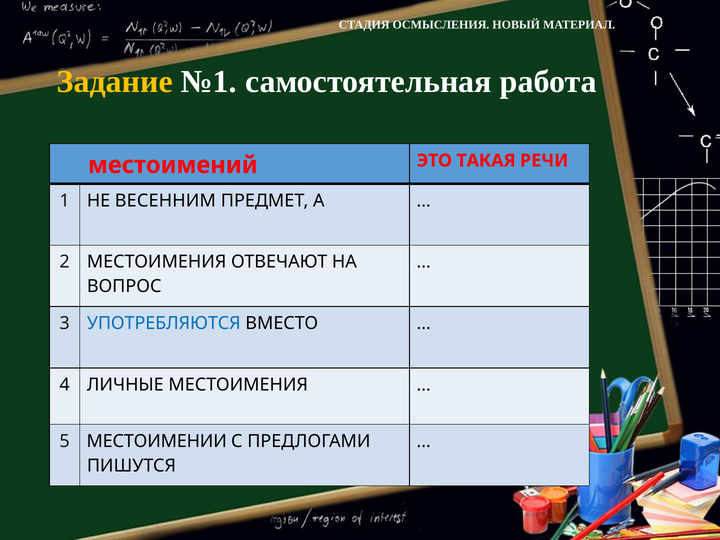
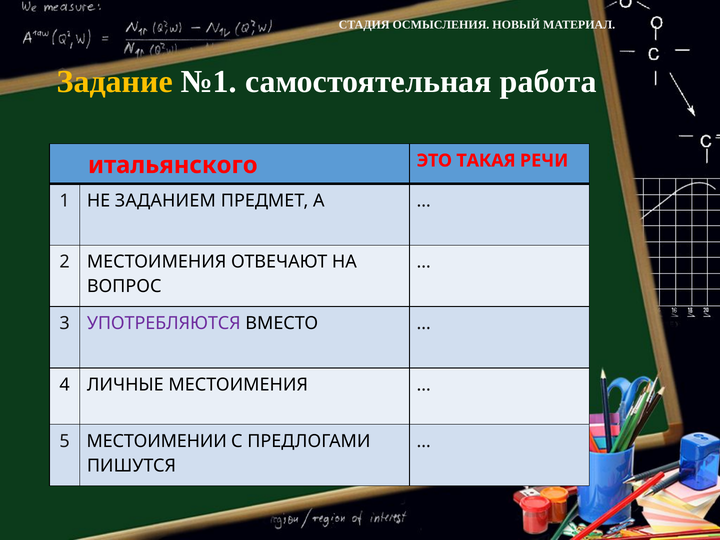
местоимений: местоимений -> итальянского
ВЕСЕННИМ: ВЕСЕННИМ -> ЗАДАНИЕМ
УПОТРЕБЛЯЮТСЯ colour: blue -> purple
